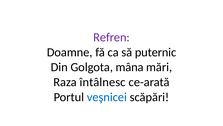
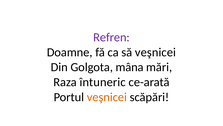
să puternic: puternic -> veşnicei
întâlnesc: întâlnesc -> întuneric
veşnicei at (107, 97) colour: blue -> orange
